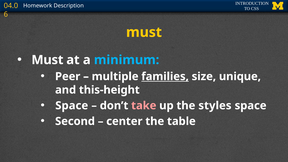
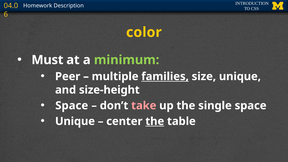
must at (144, 32): must -> color
minimum colour: light blue -> light green
this-height: this-height -> size-height
styles: styles -> single
Second at (75, 121): Second -> Unique
the at (155, 121) underline: none -> present
